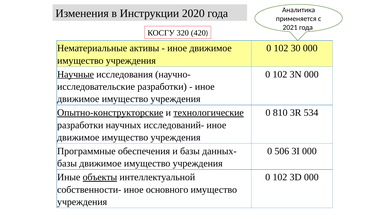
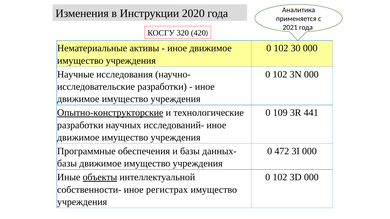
Научные underline: present -> none
технологические underline: present -> none
810: 810 -> 109
534: 534 -> 441
506: 506 -> 472
основного: основного -> регистрах
